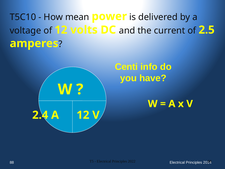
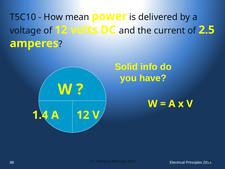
Centi: Centi -> Solid
2.4: 2.4 -> 1.4
